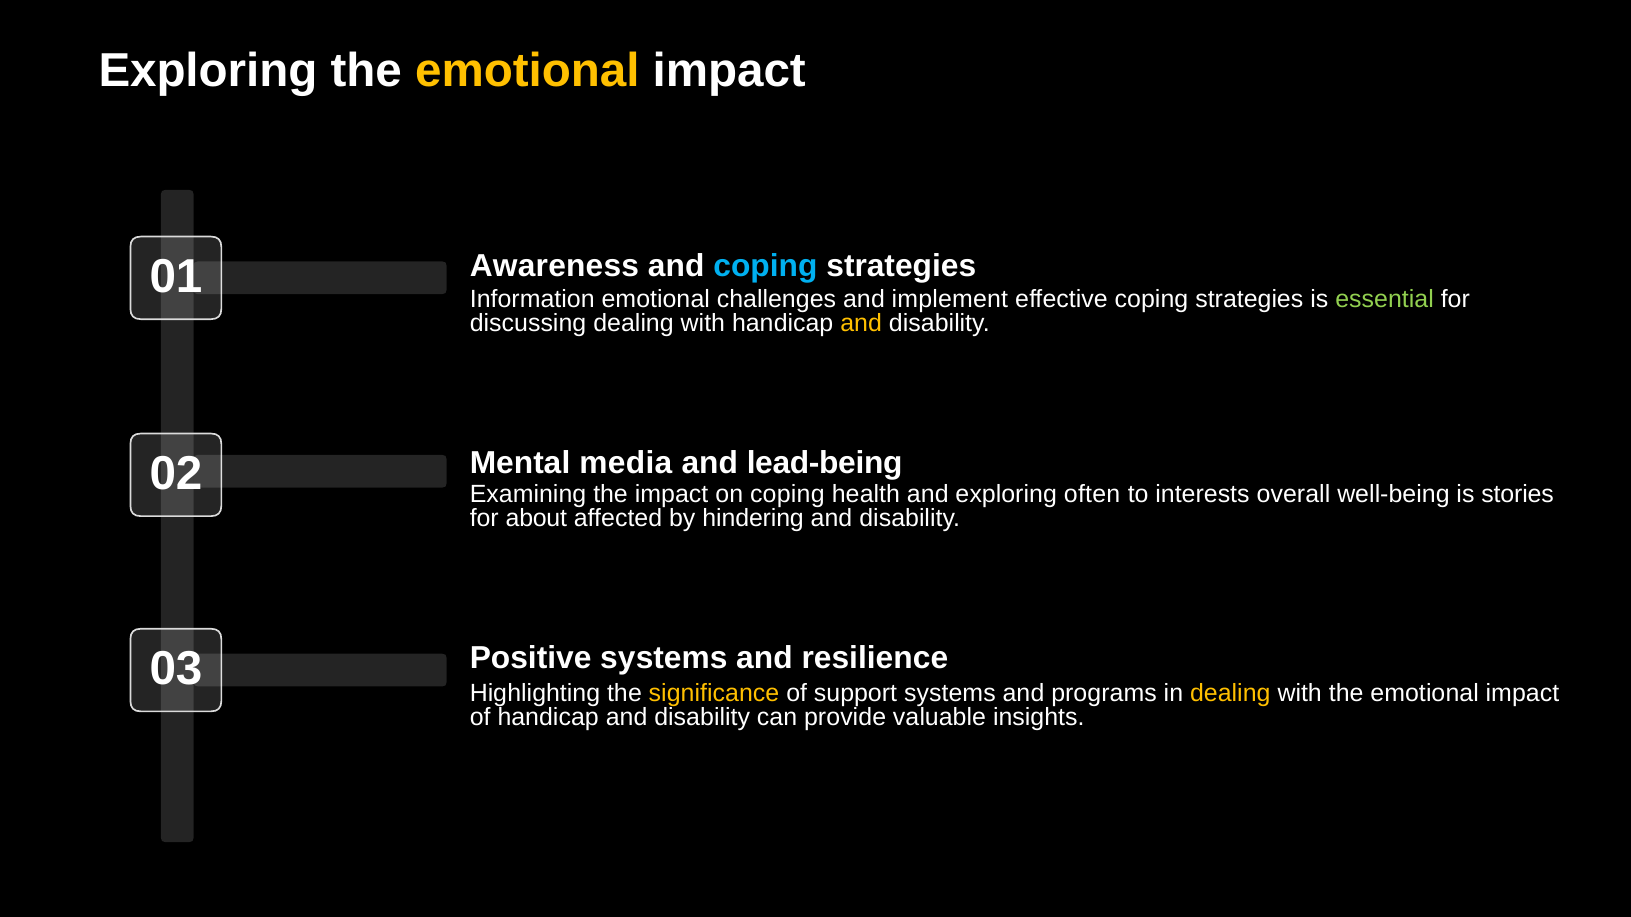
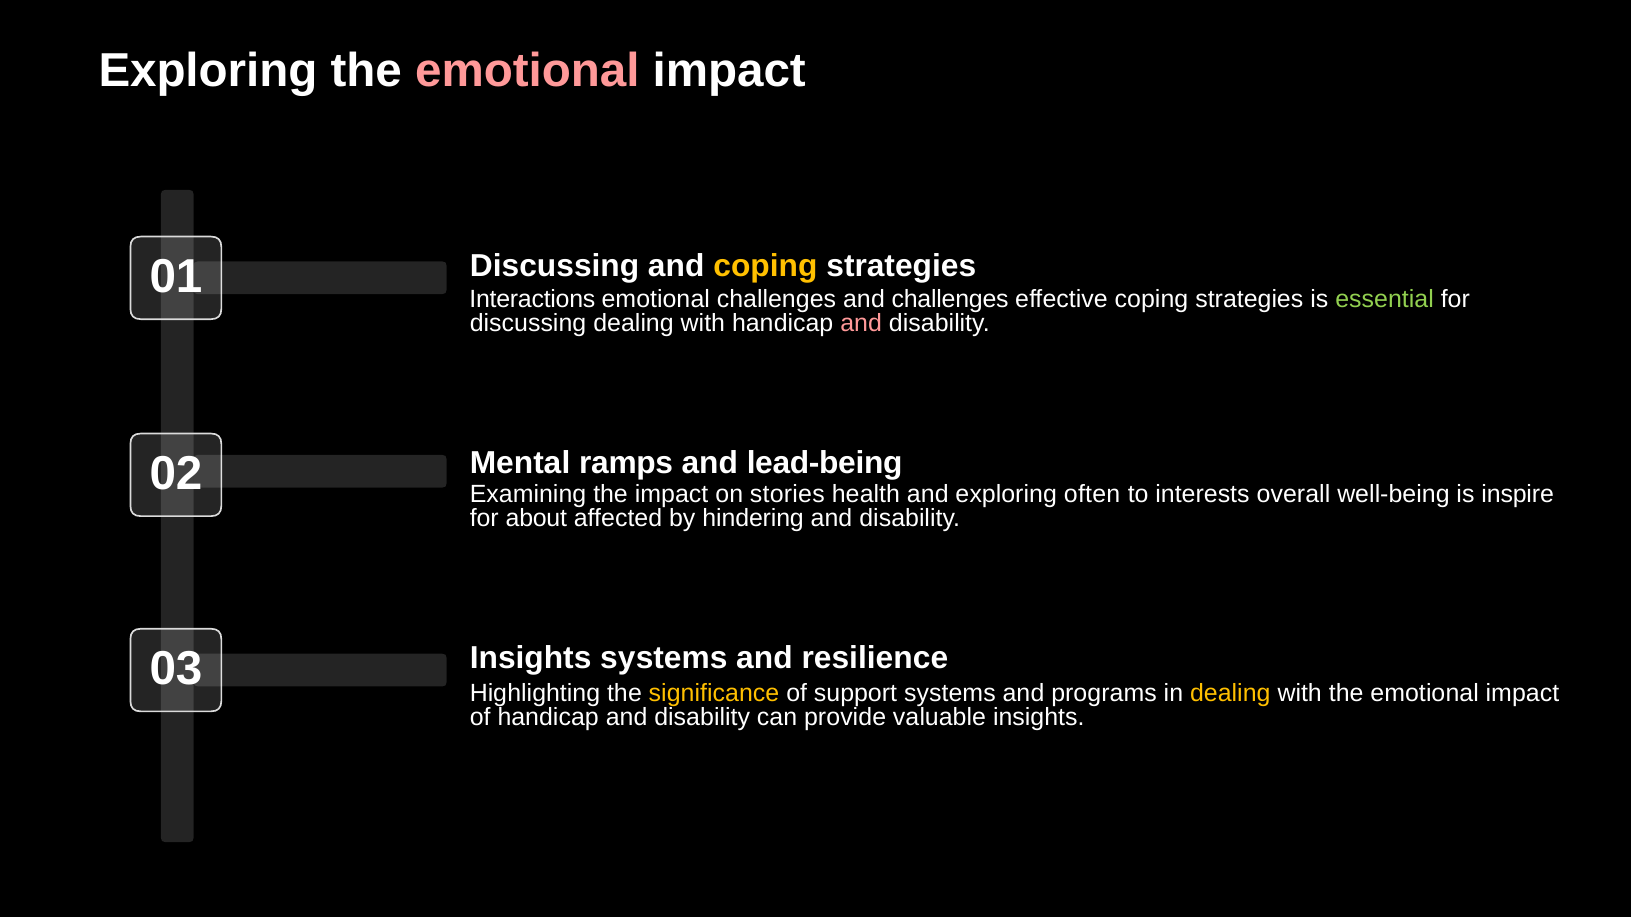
emotional at (527, 70) colour: yellow -> pink
Awareness at (554, 266): Awareness -> Discussing
coping at (765, 266) colour: light blue -> yellow
Information: Information -> Interactions
and implement: implement -> challenges
and at (861, 323) colour: yellow -> pink
media: media -> ramps
on coping: coping -> stories
stories: stories -> inspire
Positive at (531, 658): Positive -> Insights
